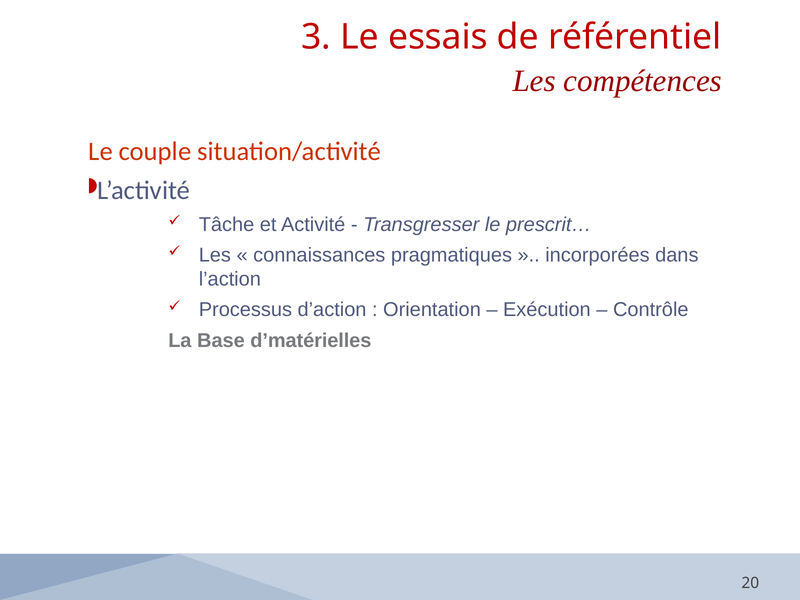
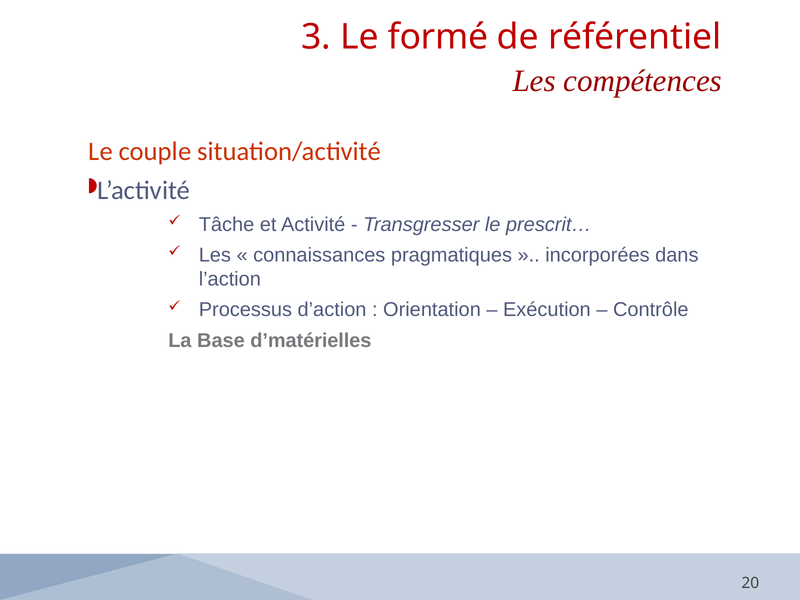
essais: essais -> formé
